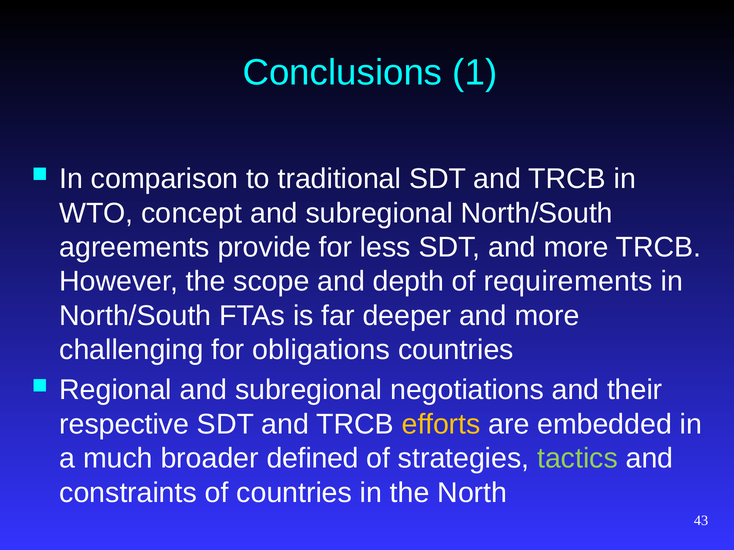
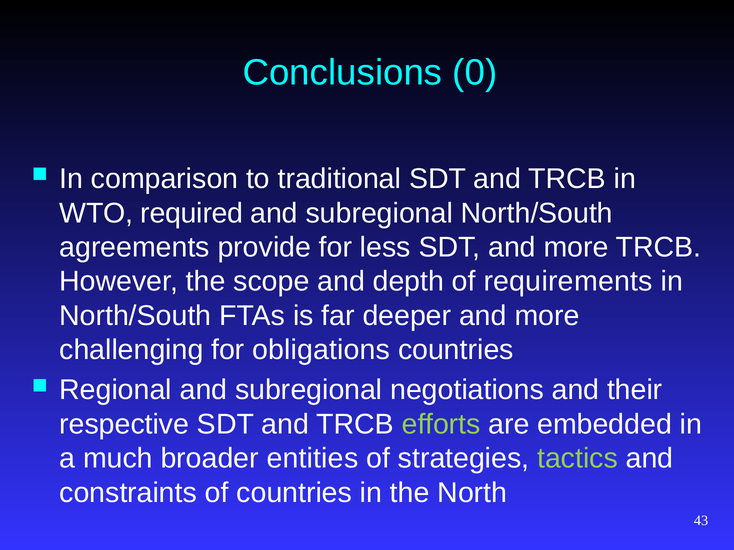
1: 1 -> 0
concept: concept -> required
efforts colour: yellow -> light green
defined: defined -> entities
